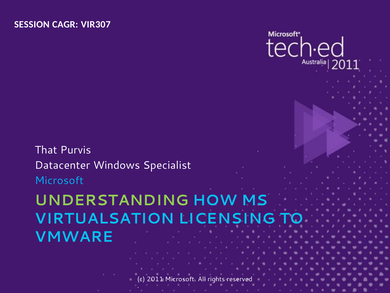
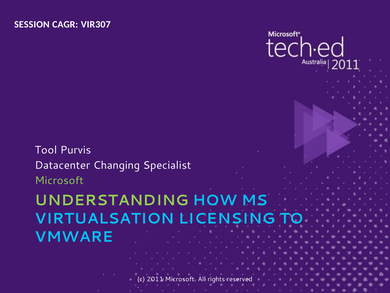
That: That -> Tool
Windows: Windows -> Changing
Microsoft at (59, 180) colour: light blue -> light green
